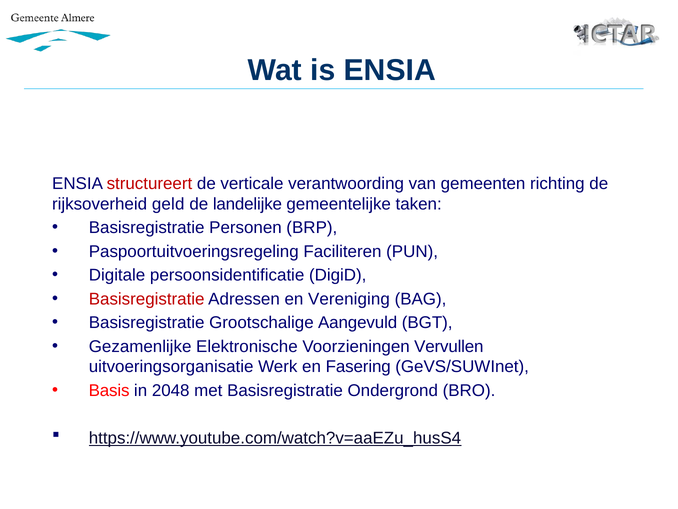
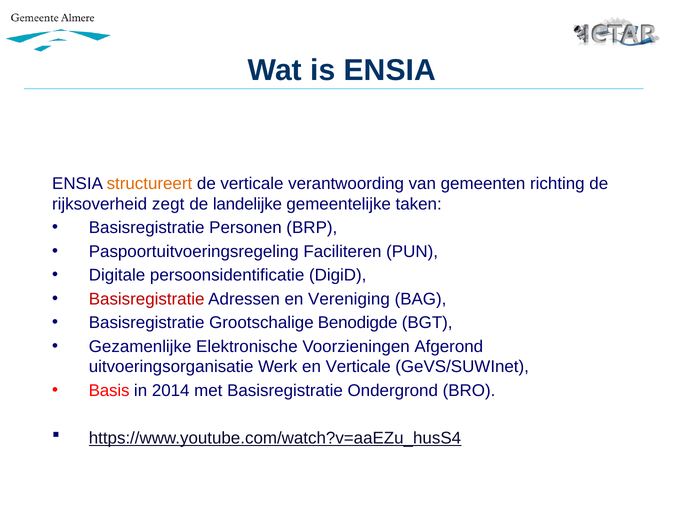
structureert colour: red -> orange
geld: geld -> zegt
Aangevuld: Aangevuld -> Benodigde
Vervullen: Vervullen -> Afgerond
en Fasering: Fasering -> Verticale
2048: 2048 -> 2014
